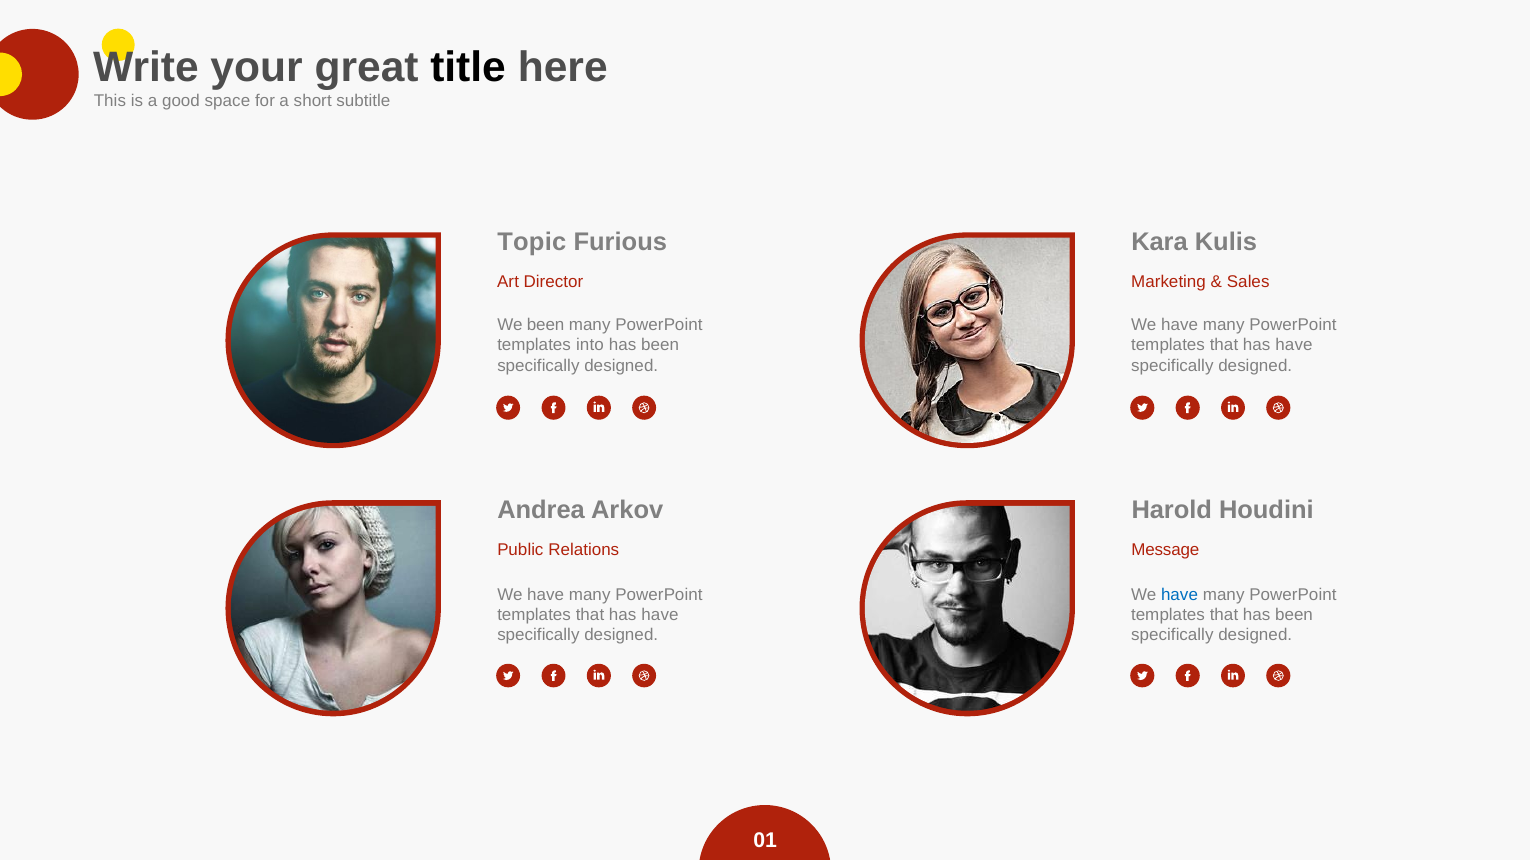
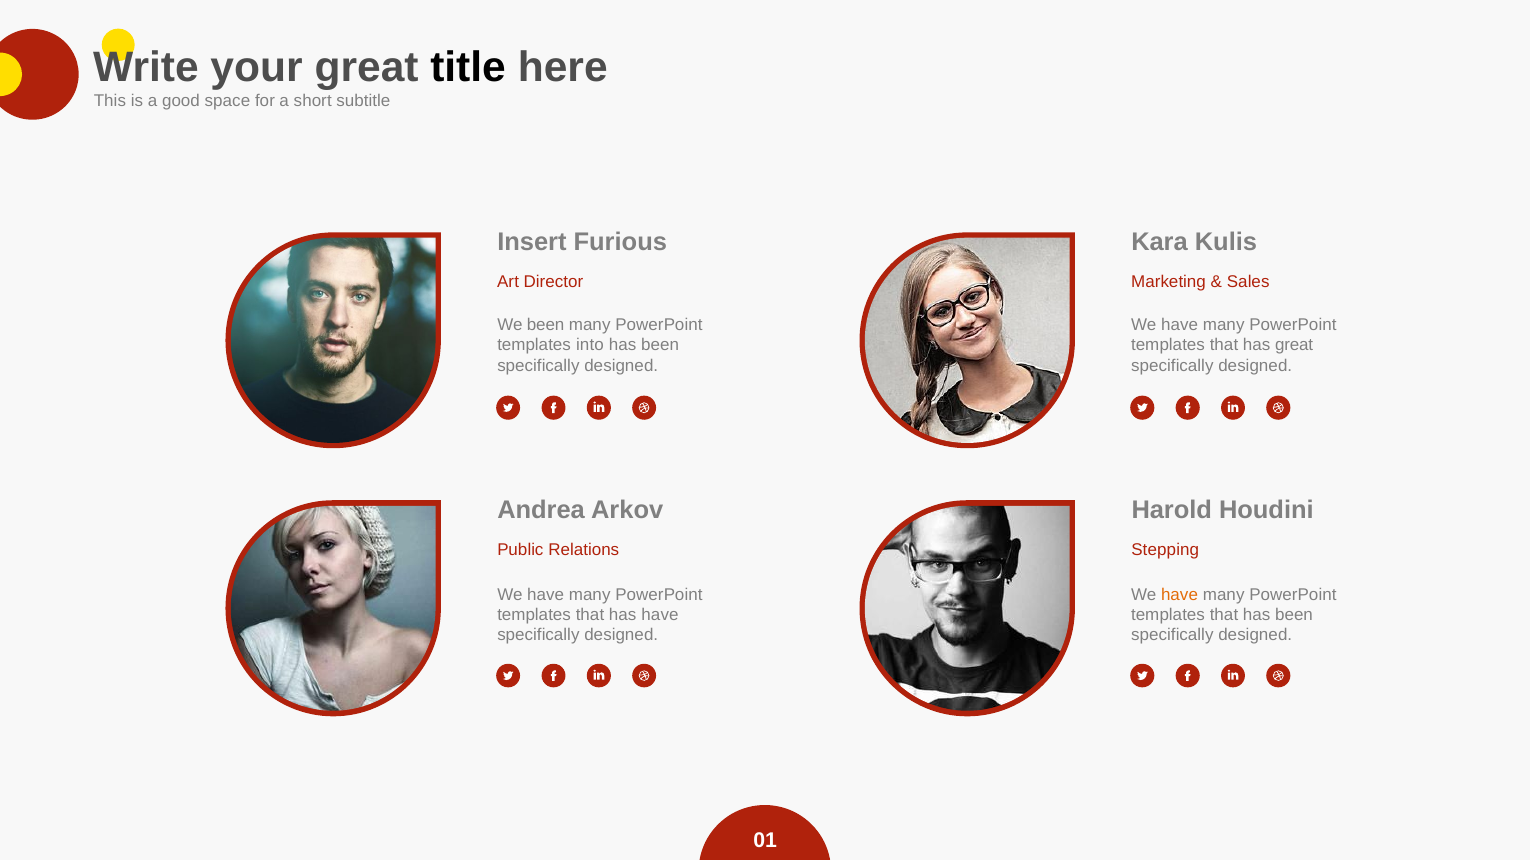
Topic: Topic -> Insert
have at (1294, 345): have -> great
Message: Message -> Stepping
have at (1179, 595) colour: blue -> orange
